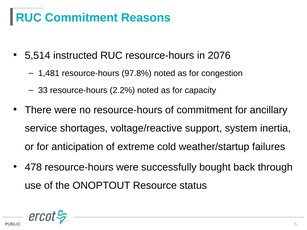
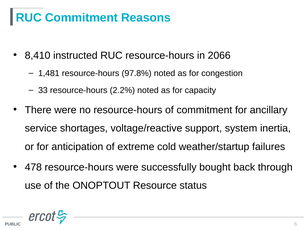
5,514: 5,514 -> 8,410
2076: 2076 -> 2066
